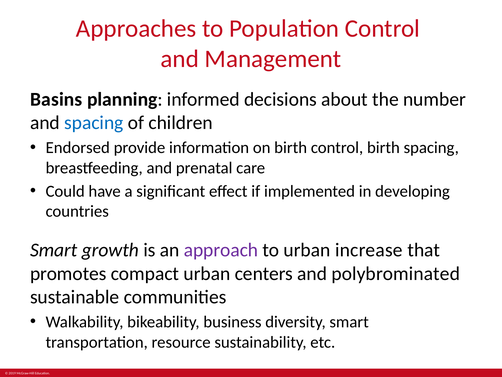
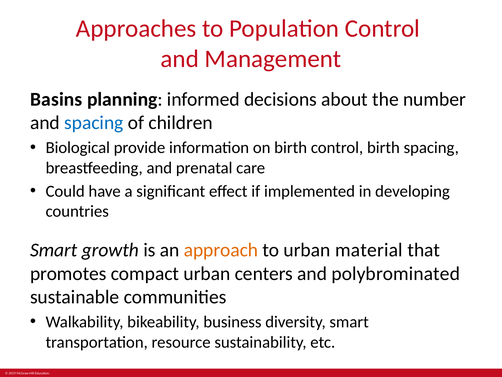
Endorsed: Endorsed -> Biological
approach colour: purple -> orange
increase: increase -> material
